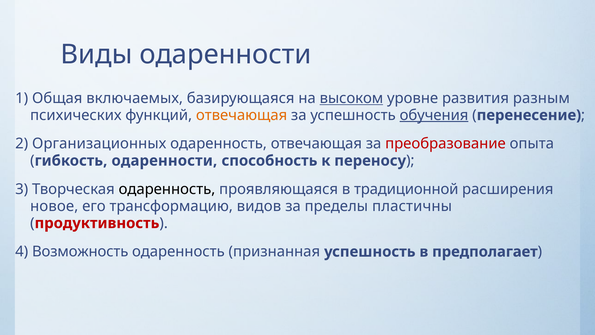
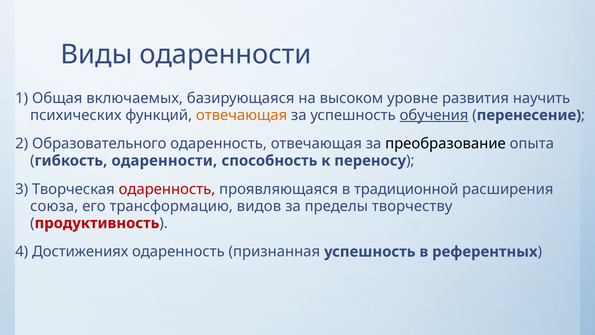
высоком underline: present -> none
разным: разным -> научить
Организационных: Организационных -> Образовательного
преобразование colour: red -> black
одаренность at (167, 189) colour: black -> red
новое: новое -> союза
пластичны: пластичны -> творчеству
Возможность: Возможность -> Достижениях
предполагает: предполагает -> референтных
